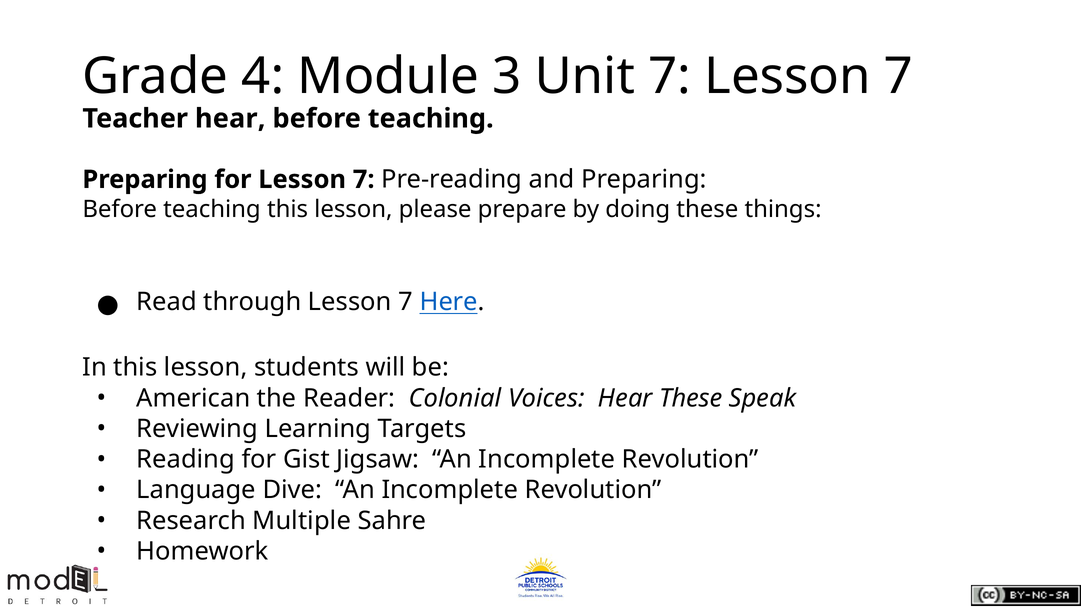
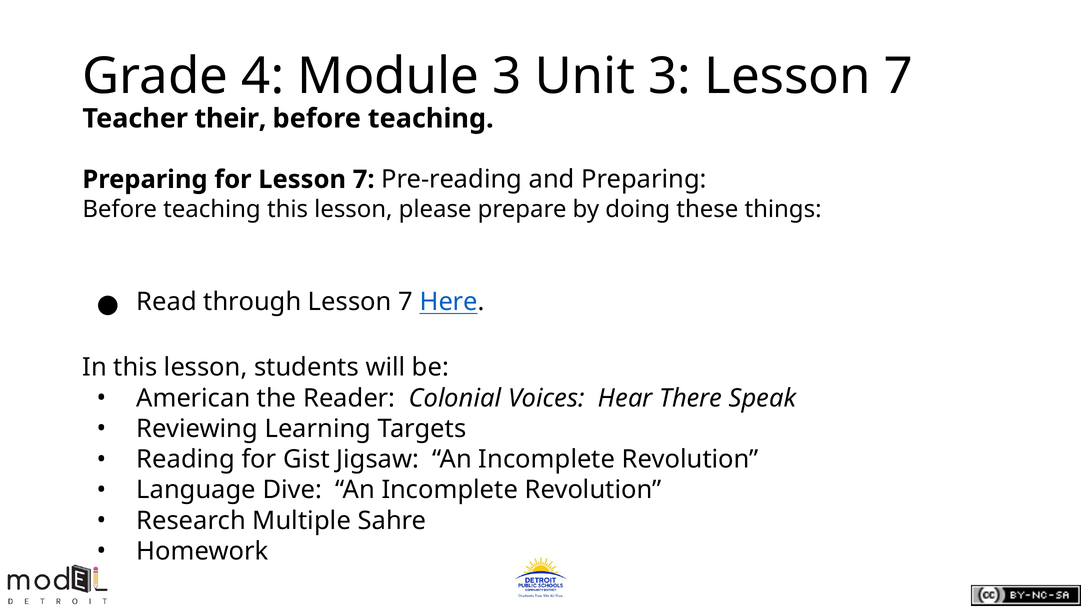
Unit 7: 7 -> 3
Teacher hear: hear -> their
Hear These: These -> There
